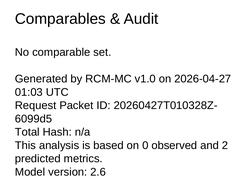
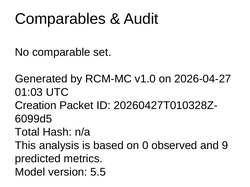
Request: Request -> Creation
2: 2 -> 9
2.6: 2.6 -> 5.5
